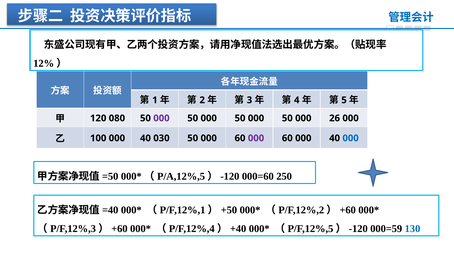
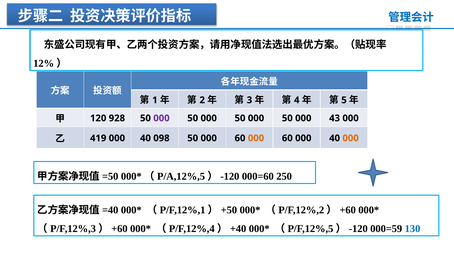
080: 080 -> 928
26: 26 -> 43
100: 100 -> 419
030: 030 -> 098
000 at (256, 138) colour: purple -> orange
000 at (351, 138) colour: blue -> orange
